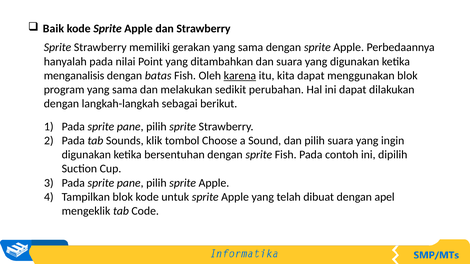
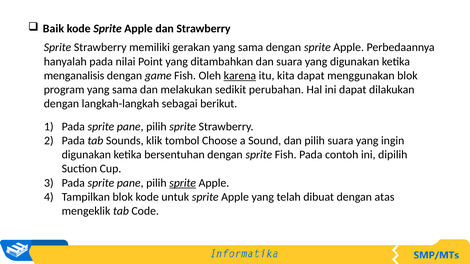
batas: batas -> game
sprite at (183, 183) underline: none -> present
apel: apel -> atas
